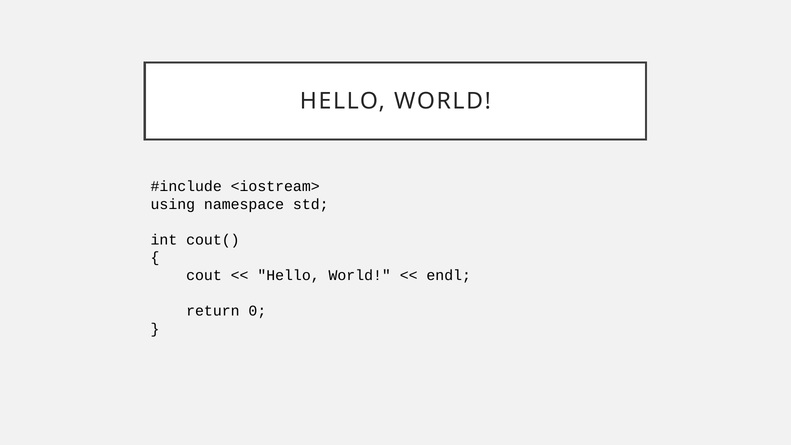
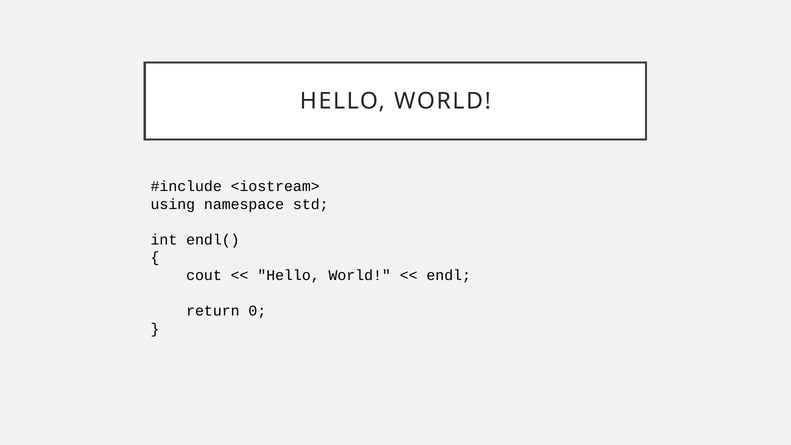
cout(: cout( -> endl(
